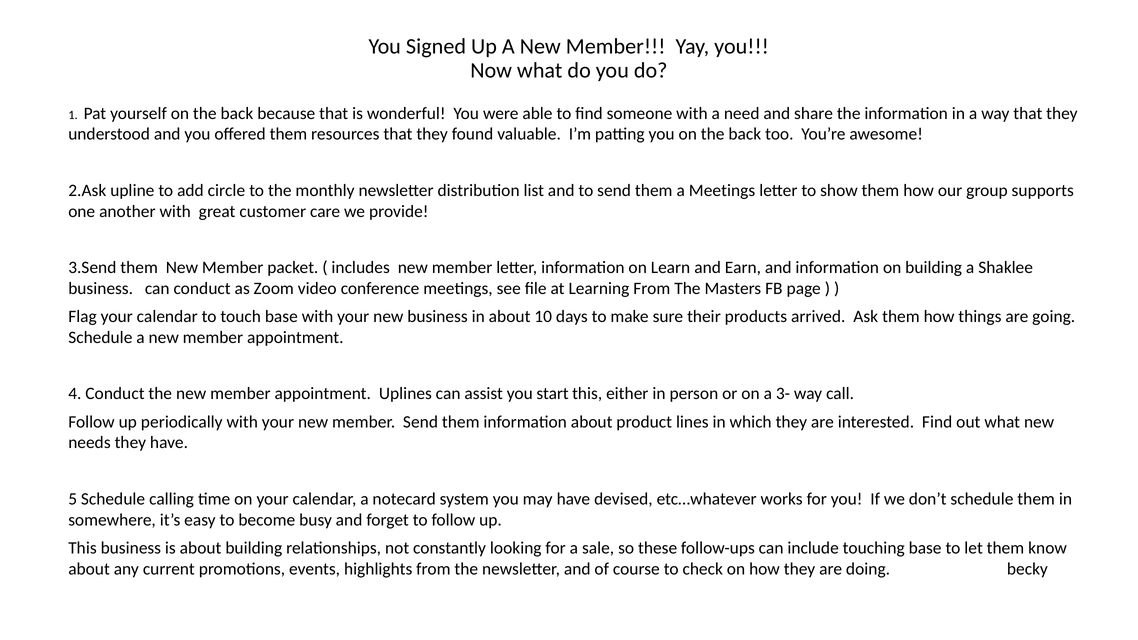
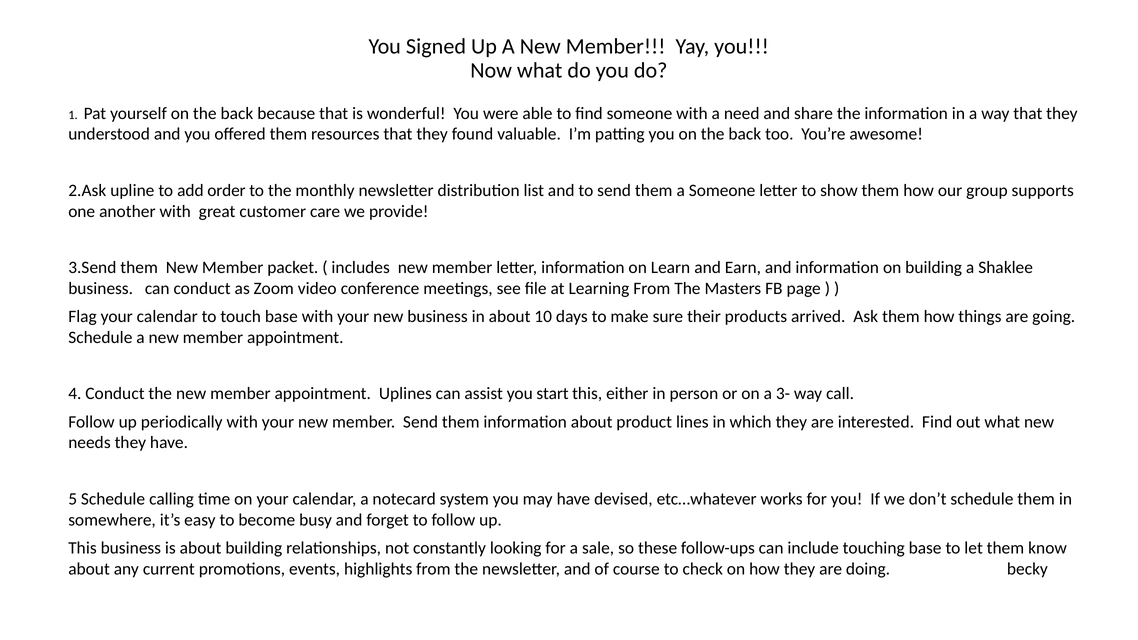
circle: circle -> order
a Meetings: Meetings -> Someone
